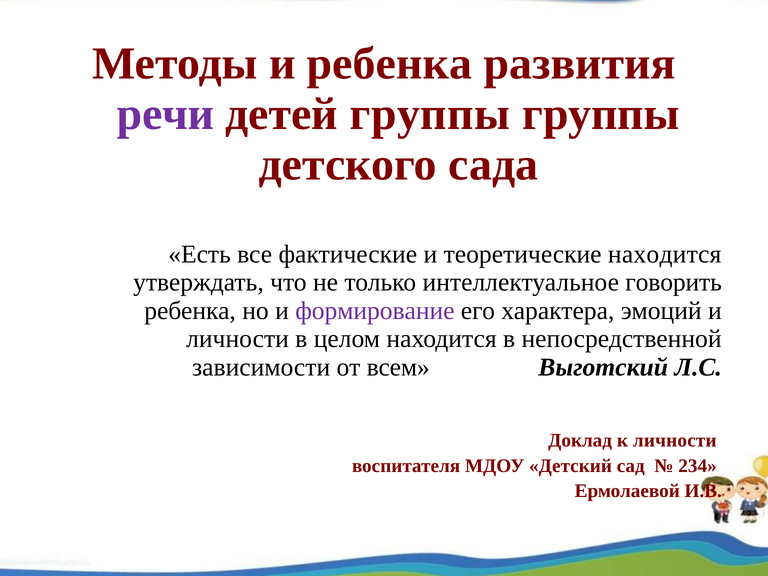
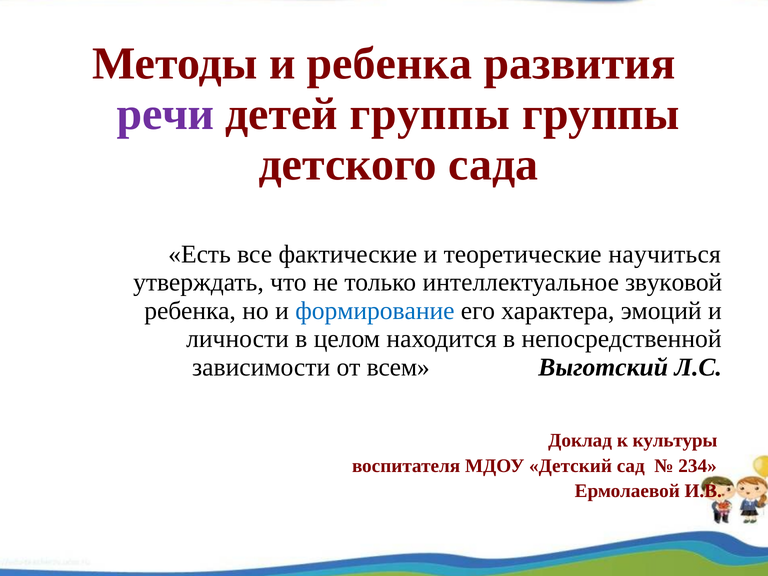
теоретические находится: находится -> научиться
говорить: говорить -> звуковой
формирование colour: purple -> blue
к личности: личности -> культуры
